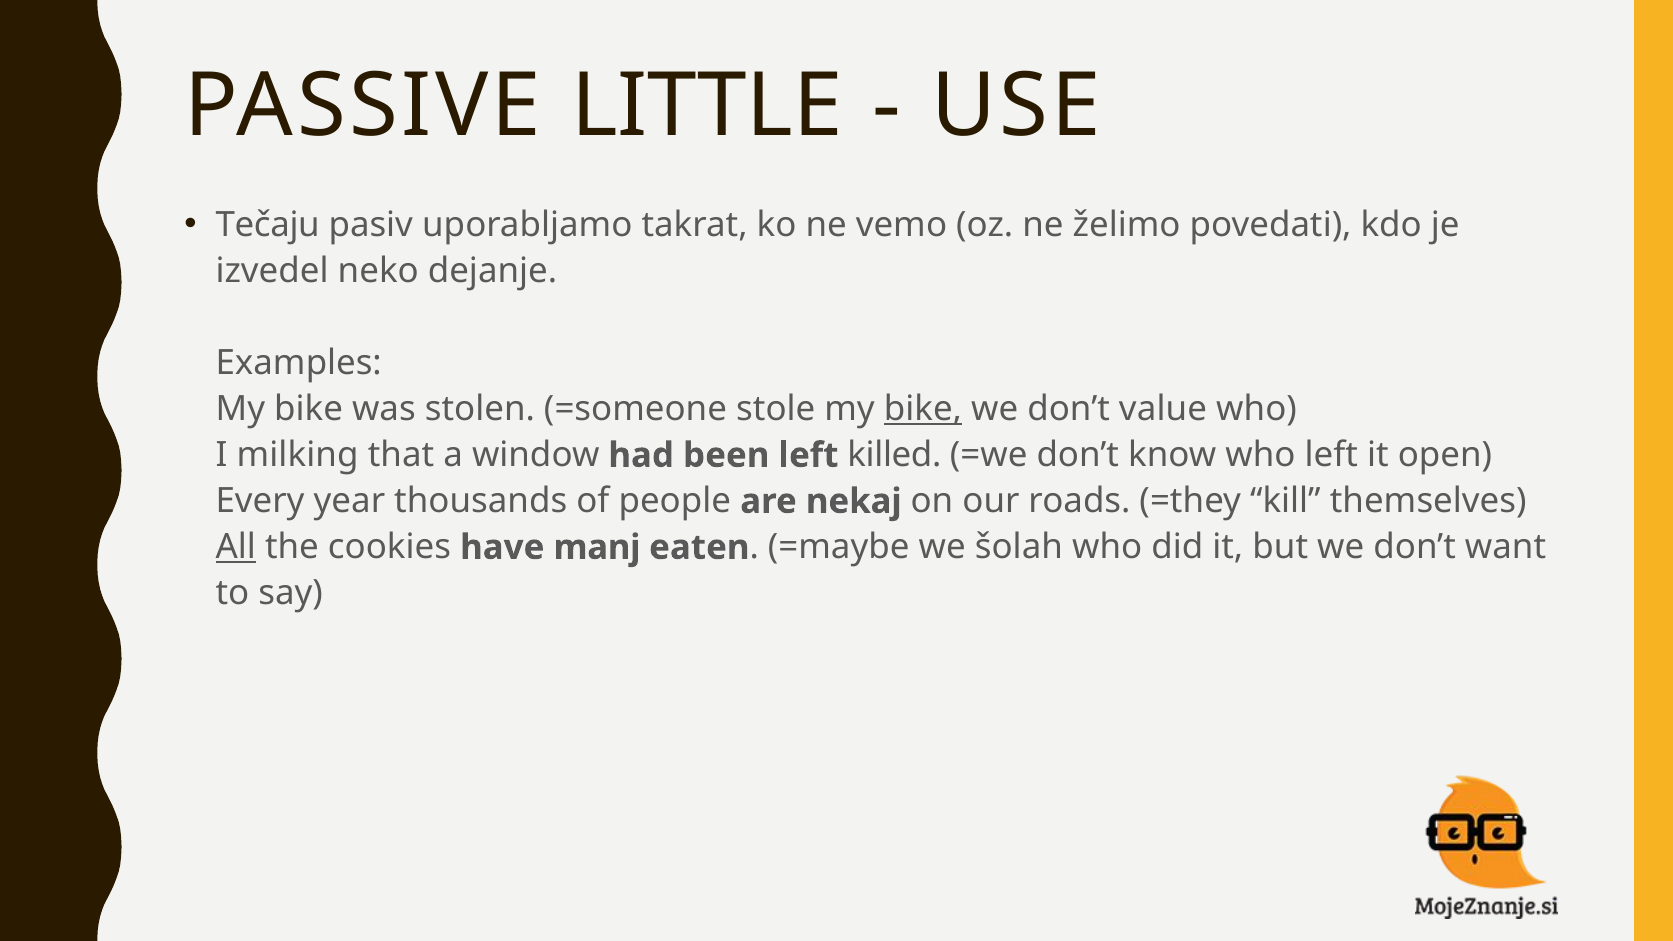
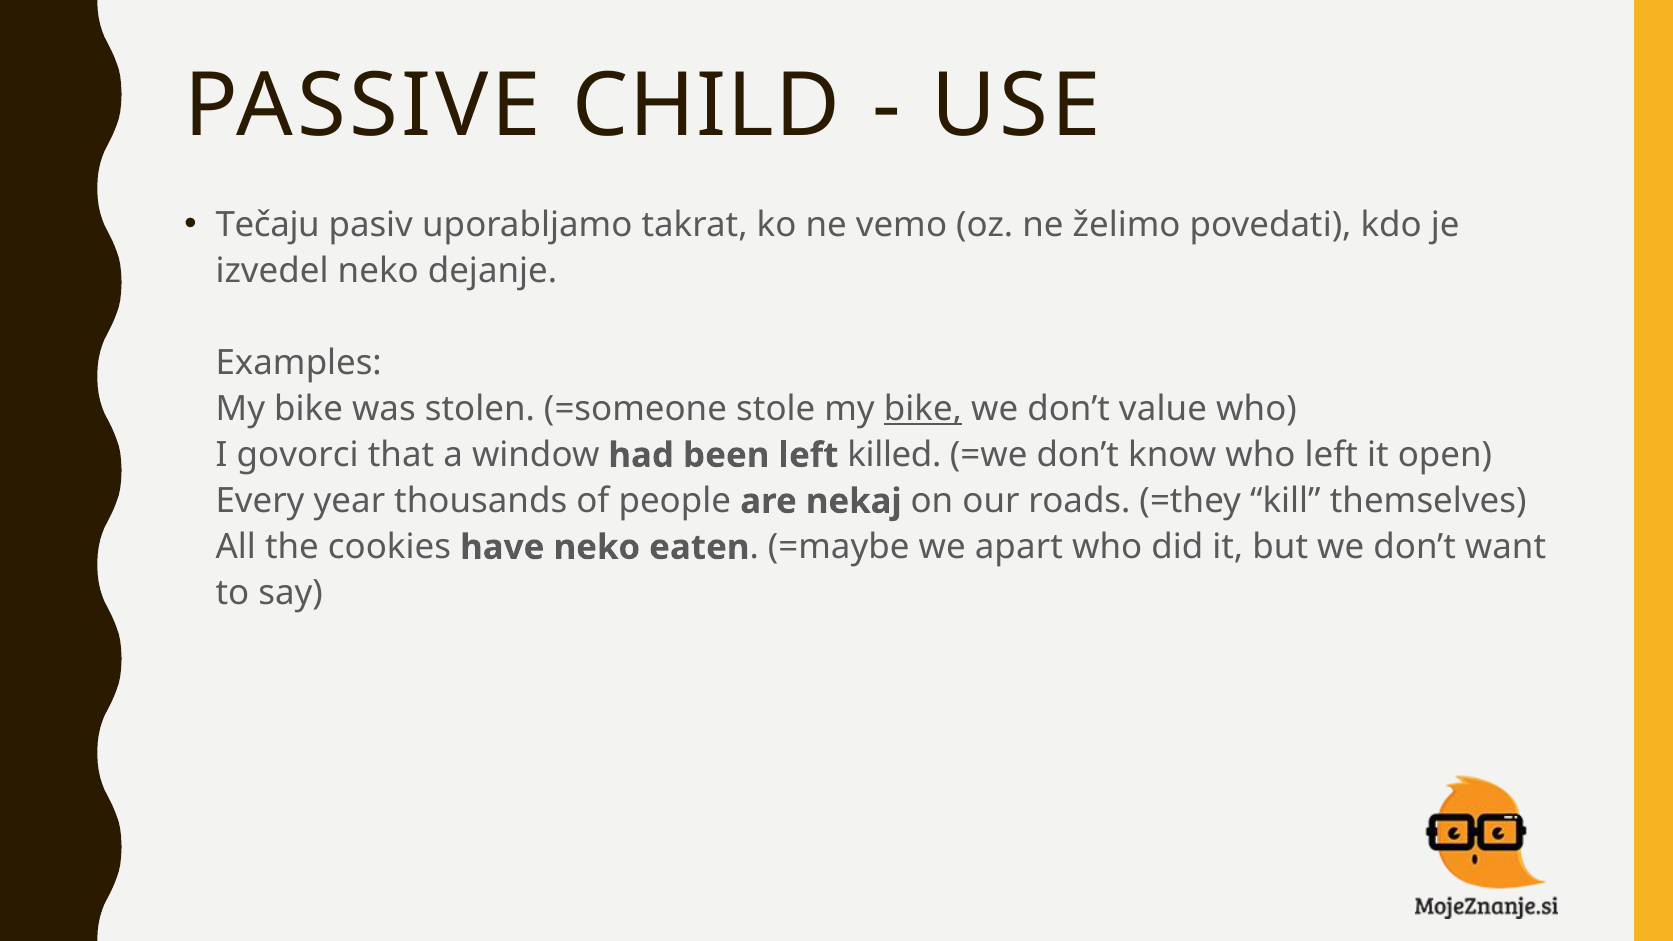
LITTLE: LITTLE -> CHILD
milking: milking -> govorci
All underline: present -> none
have manj: manj -> neko
šolah: šolah -> apart
